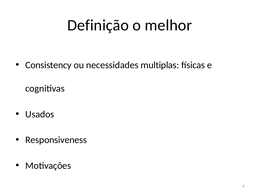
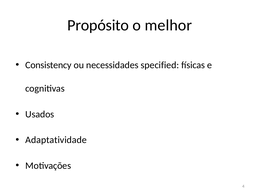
Definição: Definição -> Propósito
multiplas: multiplas -> specified
Responsiveness: Responsiveness -> Adaptatividade
